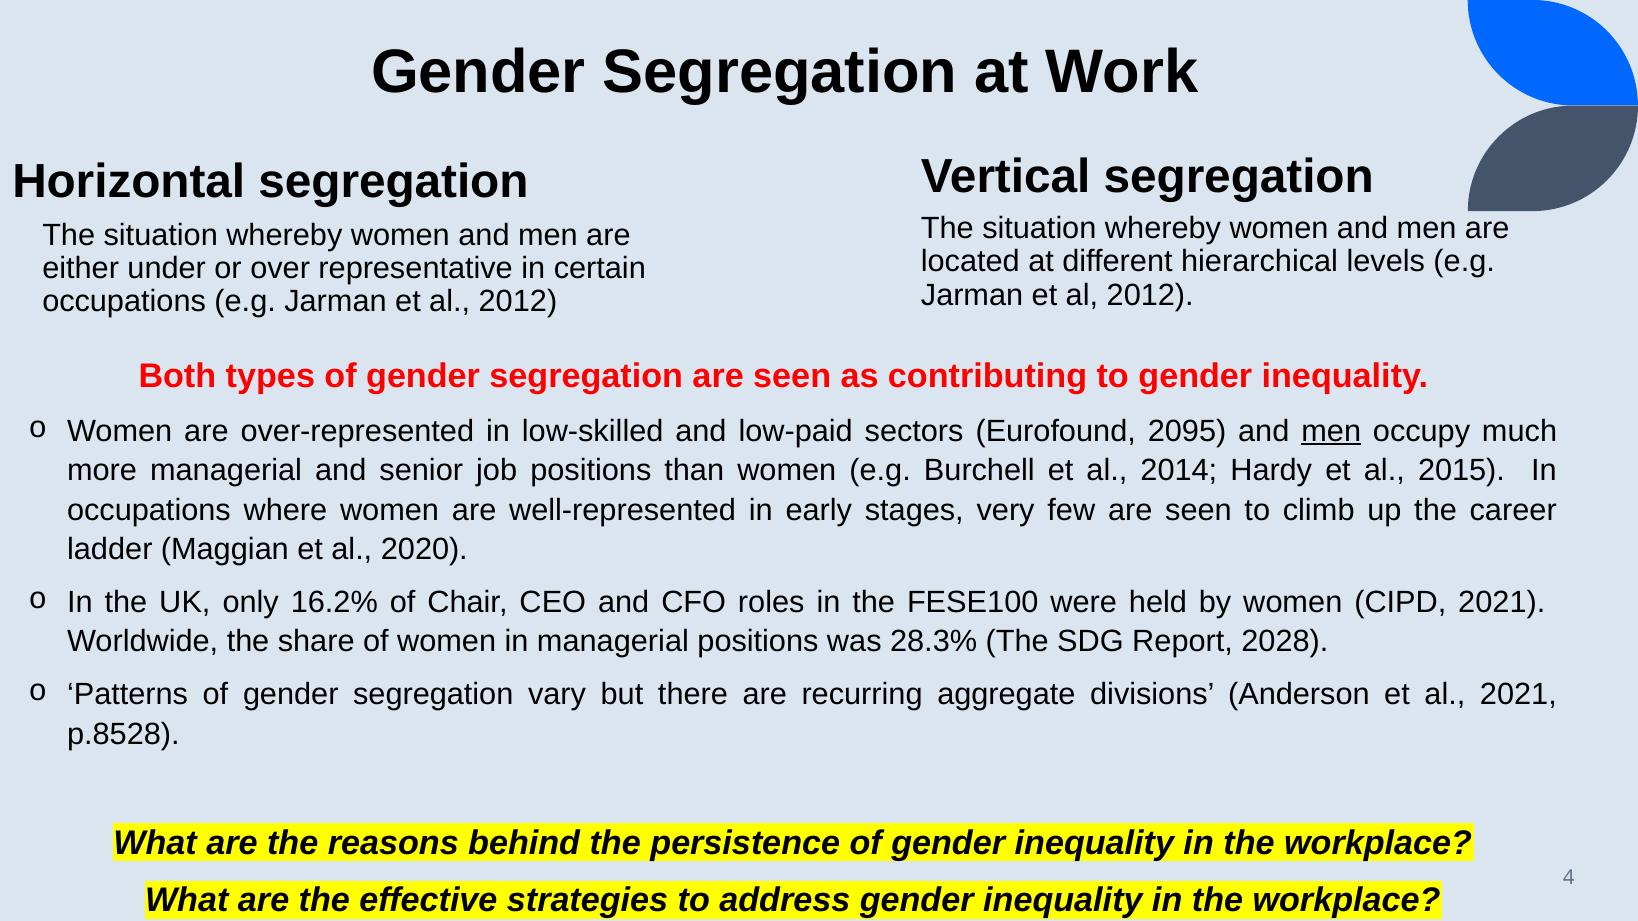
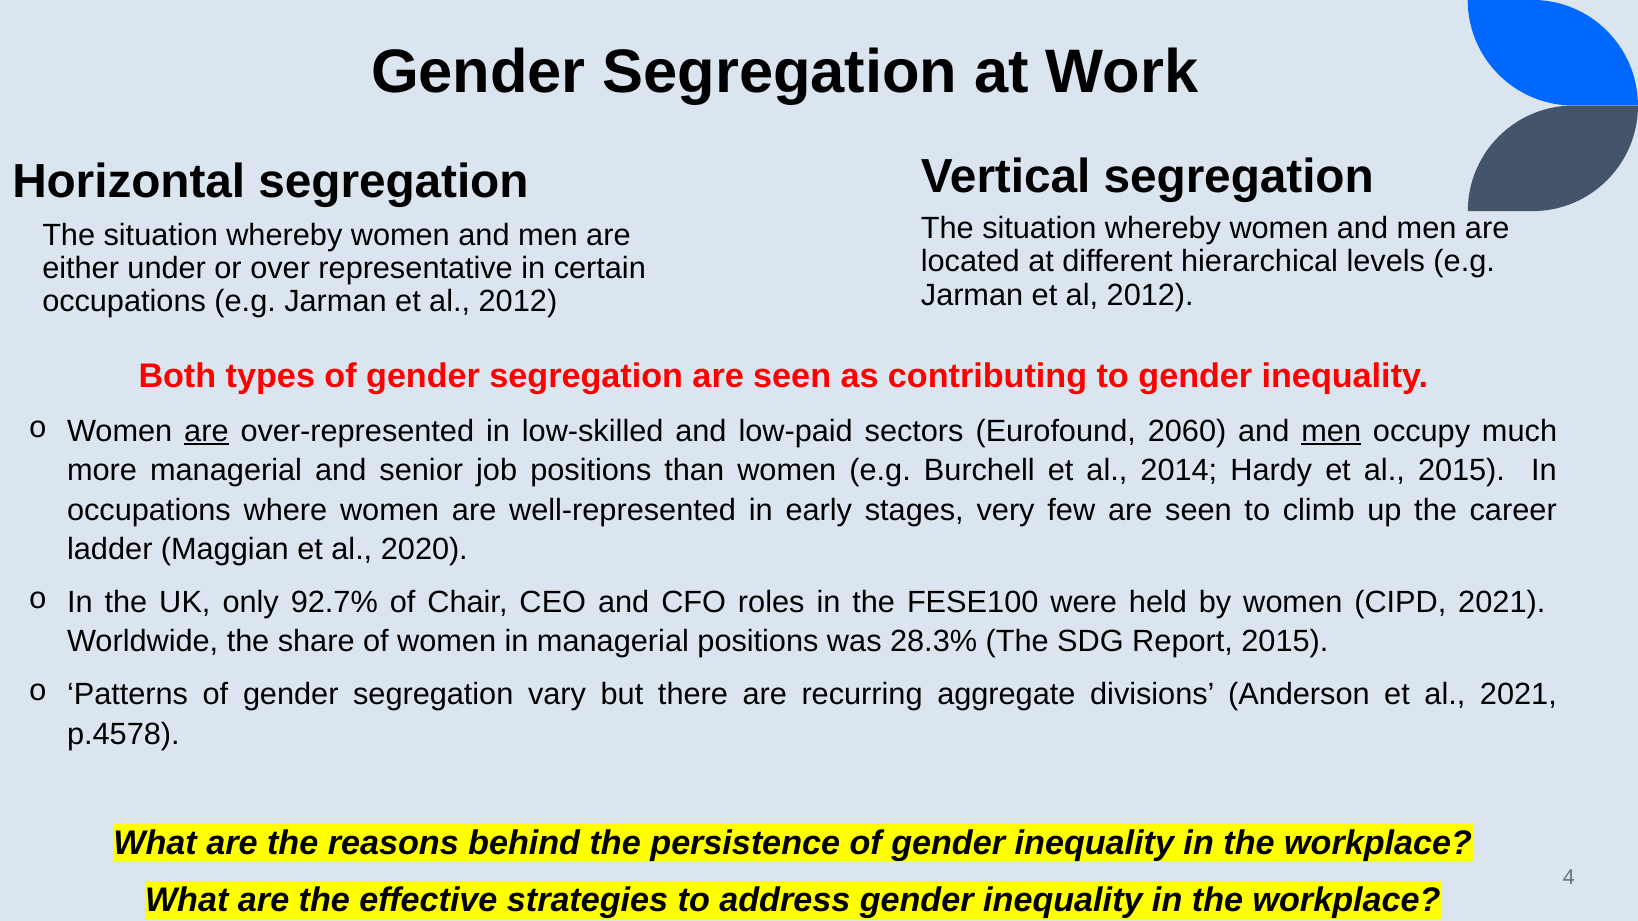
are at (206, 431) underline: none -> present
2095: 2095 -> 2060
16.2%: 16.2% -> 92.7%
Report 2028: 2028 -> 2015
p.8528: p.8528 -> p.4578
